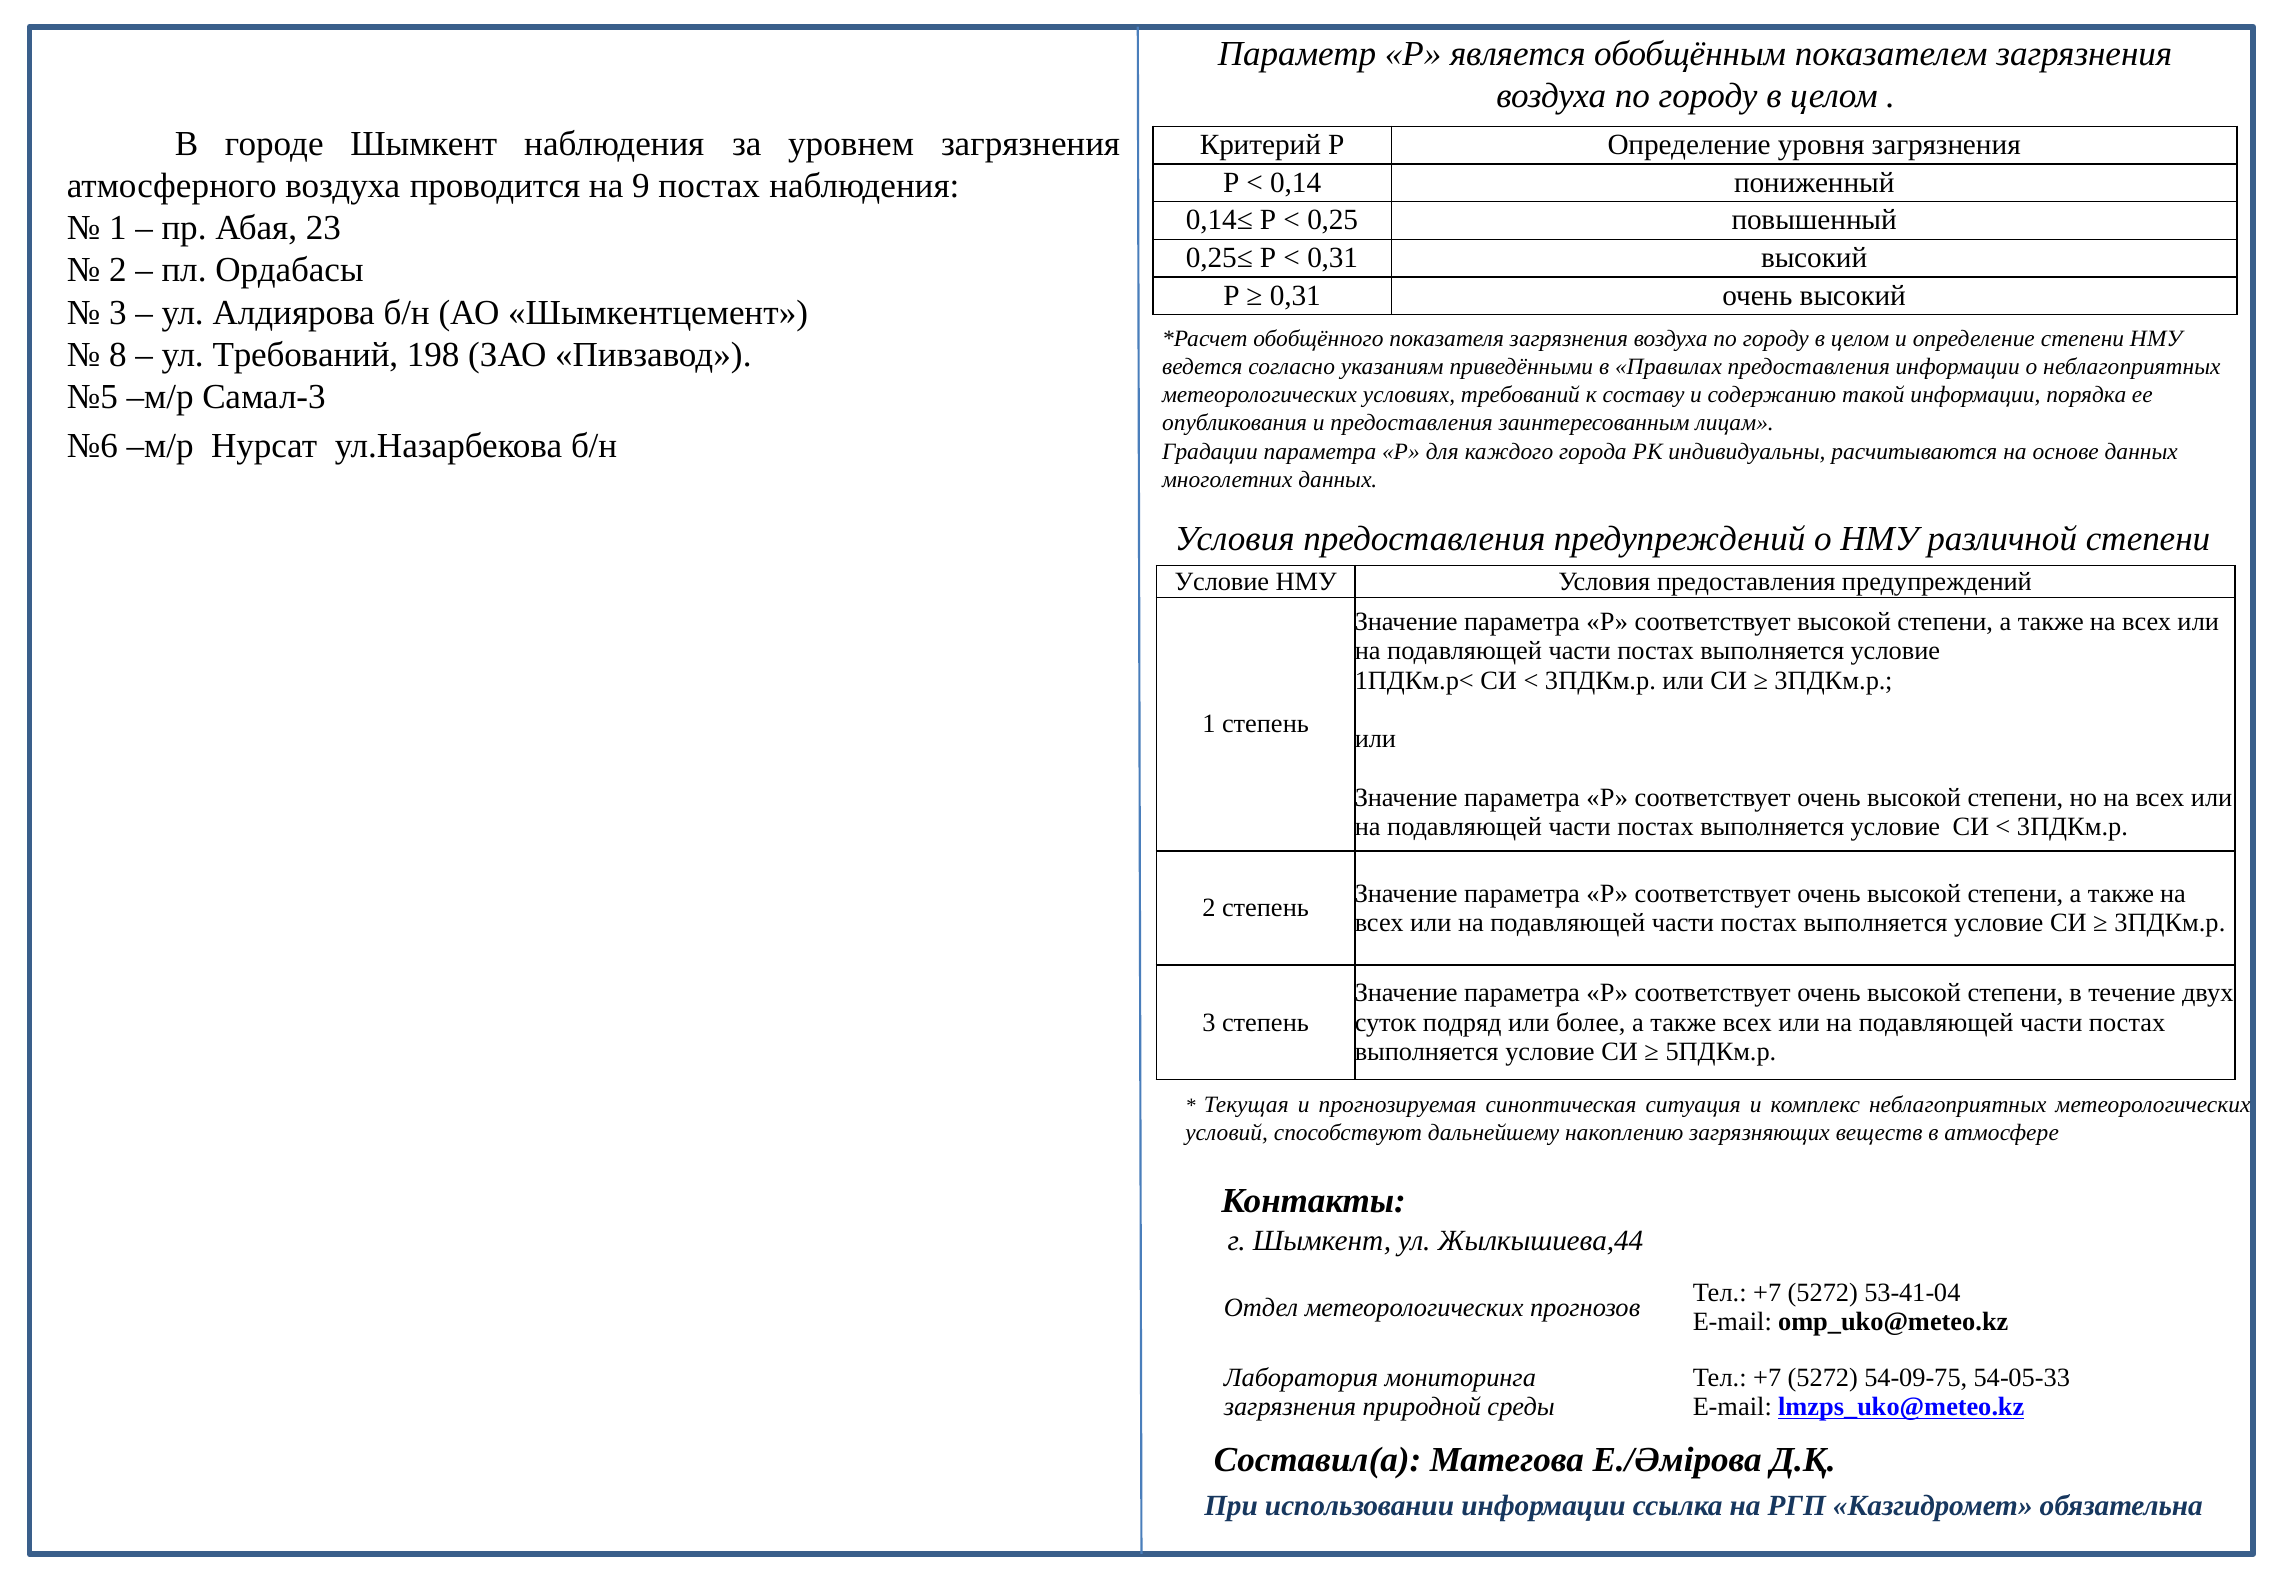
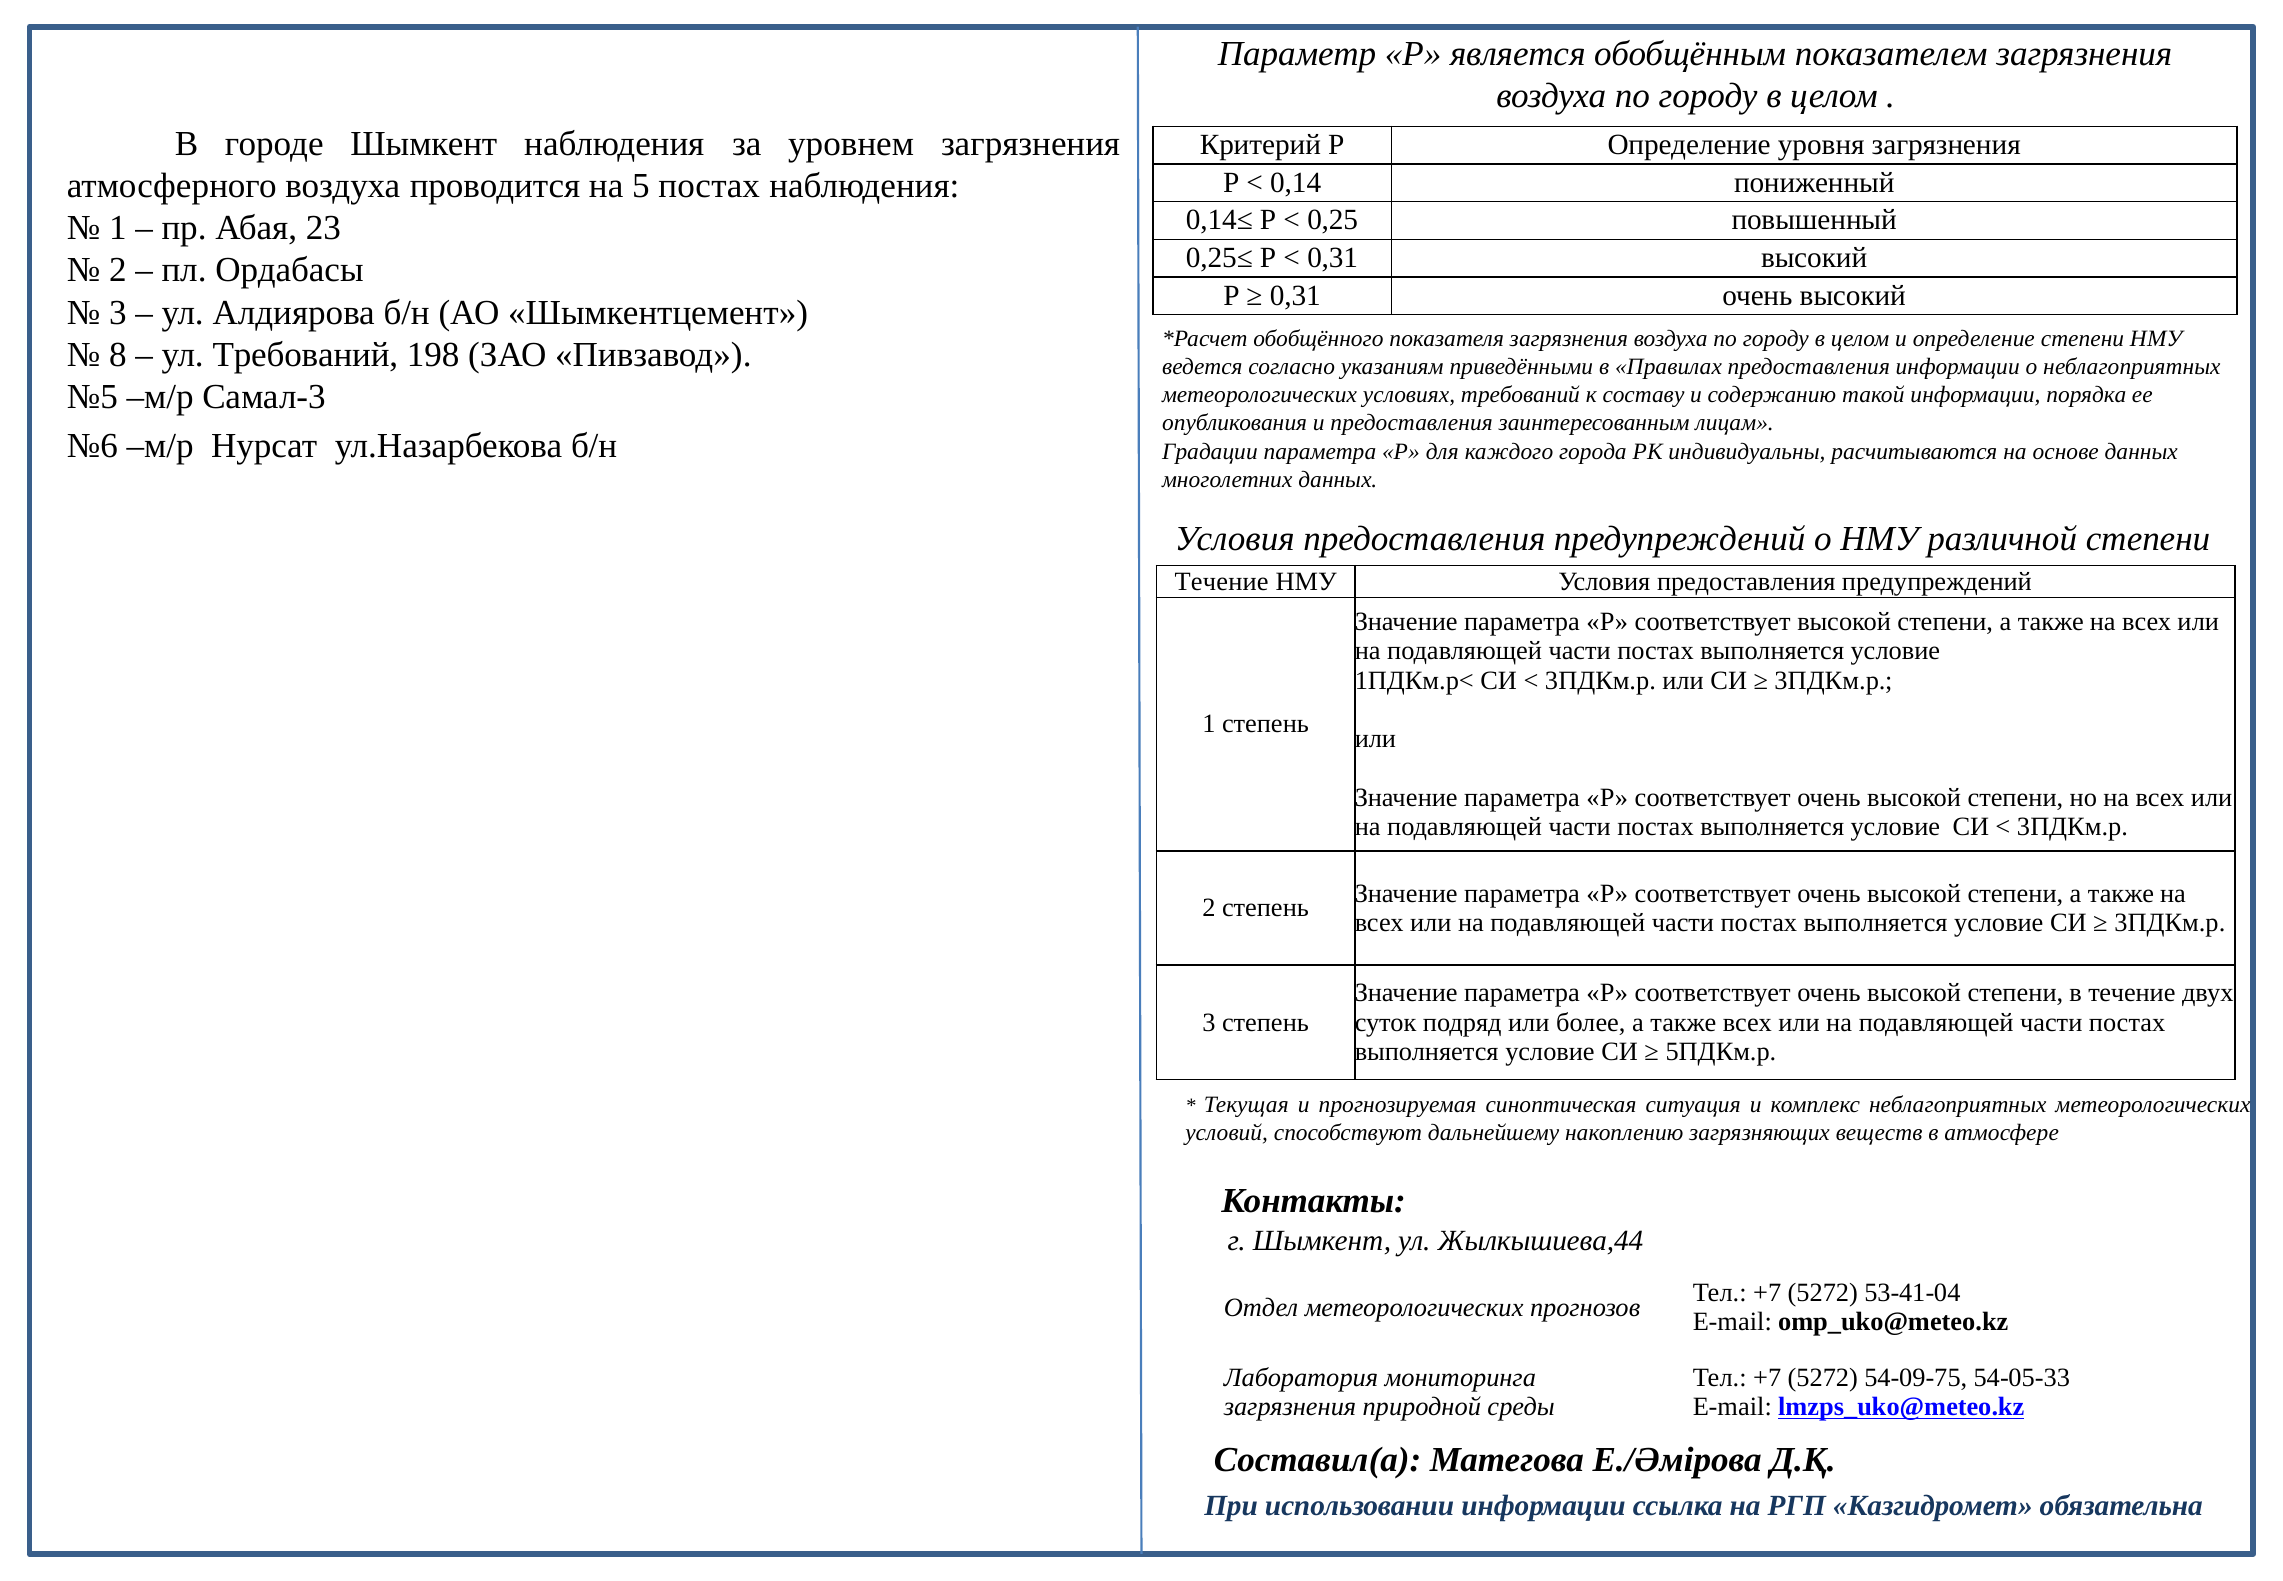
9: 9 -> 5
Условие at (1222, 581): Условие -> Течение
